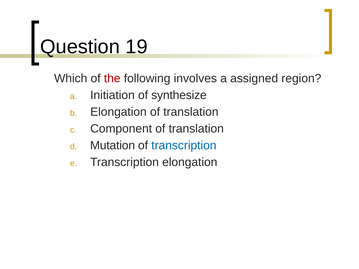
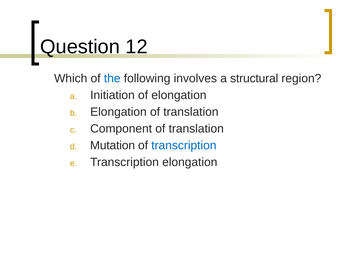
19: 19 -> 12
the colour: red -> blue
assigned: assigned -> structural
of synthesize: synthesize -> elongation
